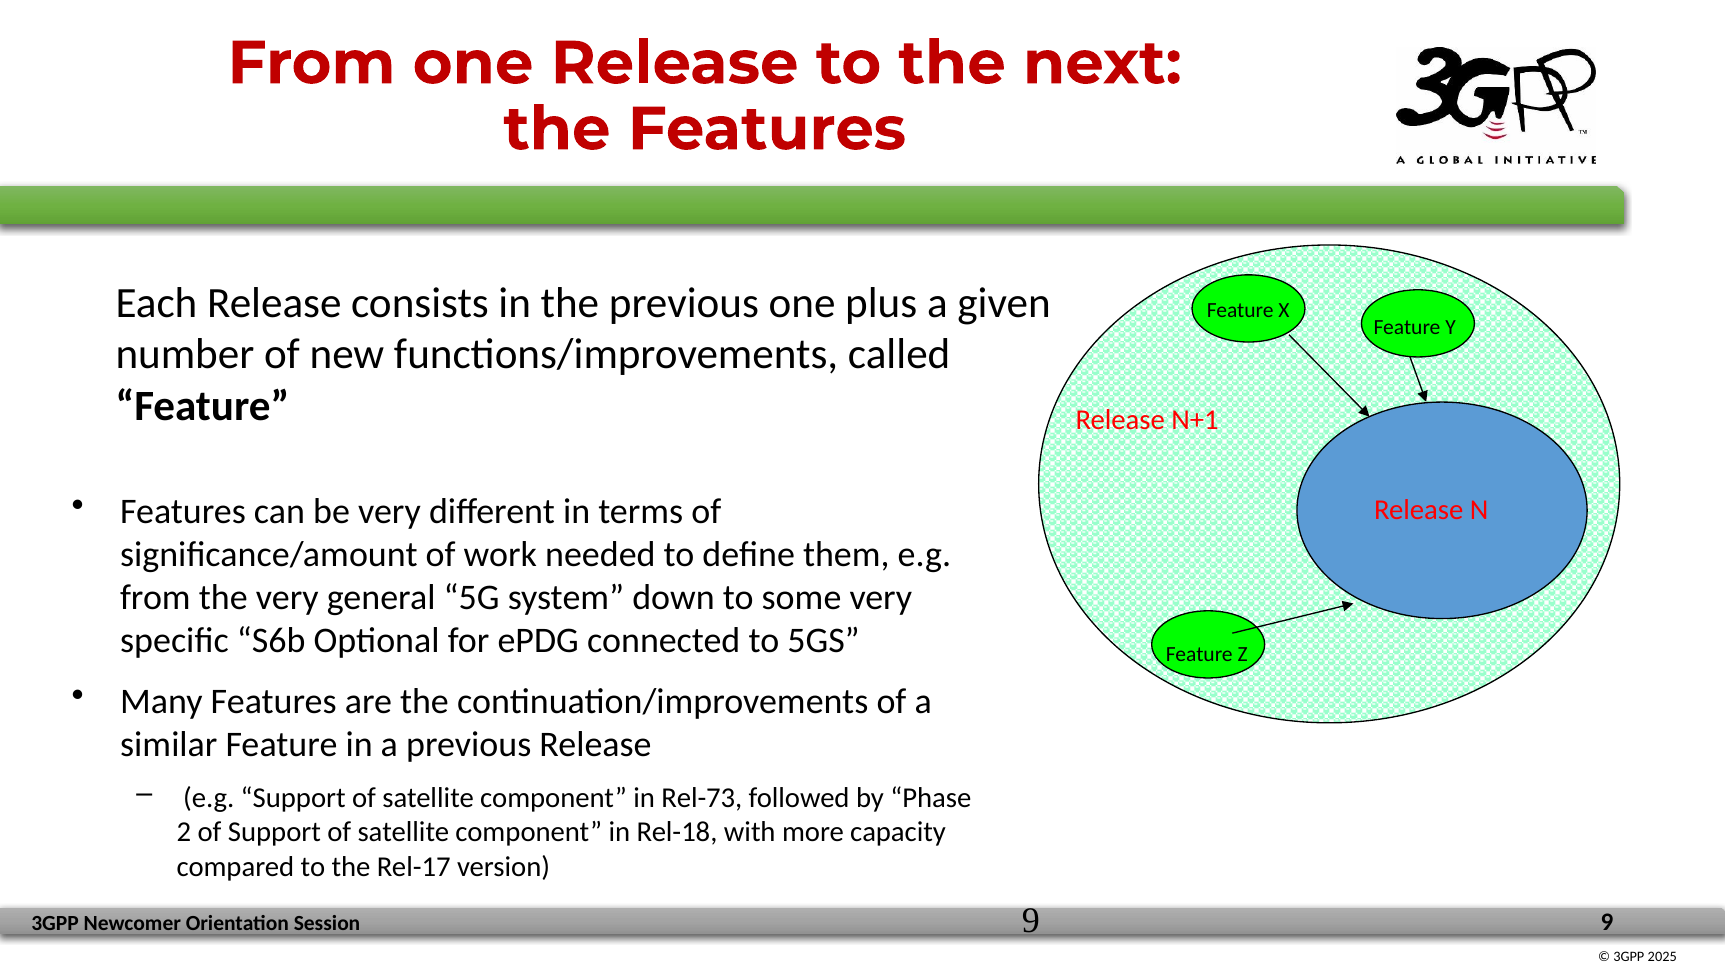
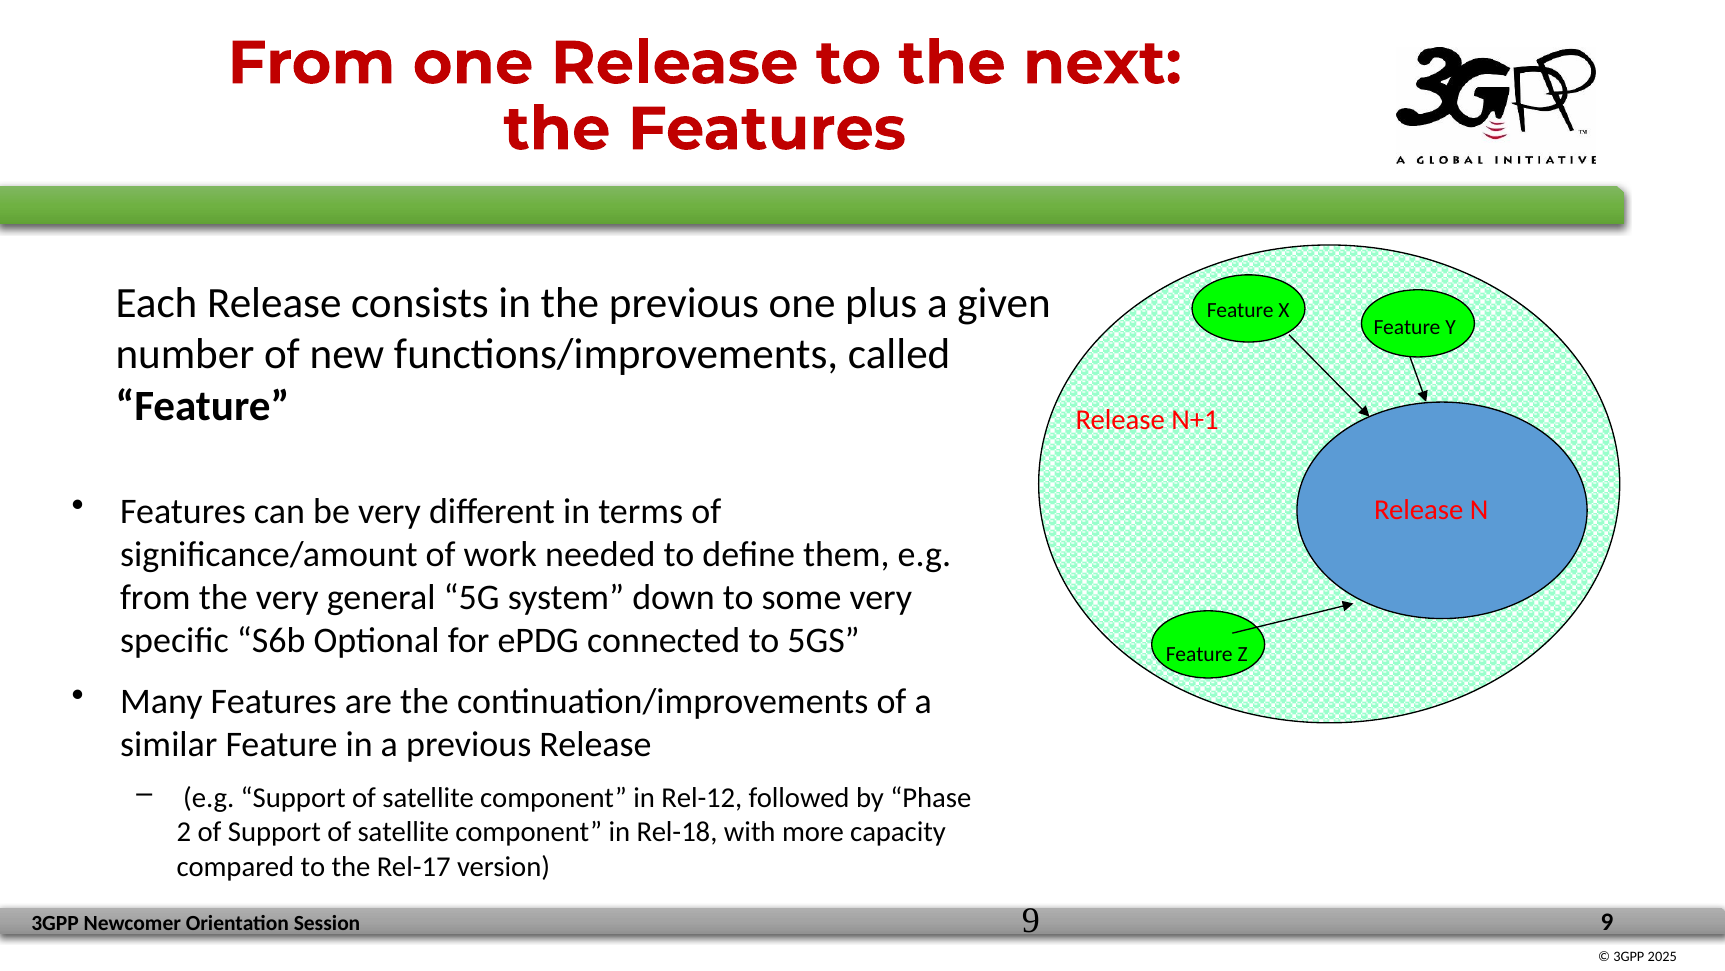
Rel-73: Rel-73 -> Rel-12
